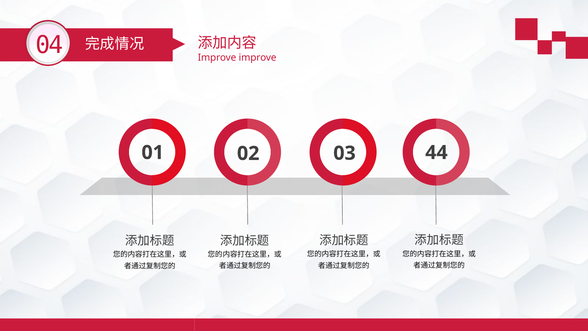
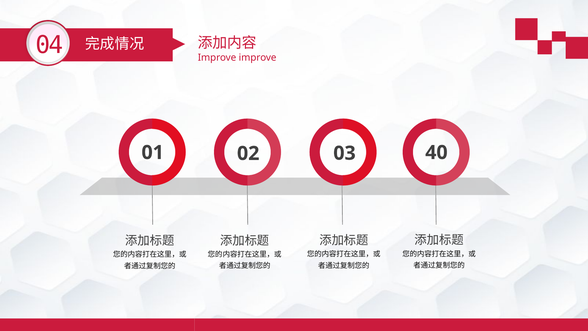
44: 44 -> 40
